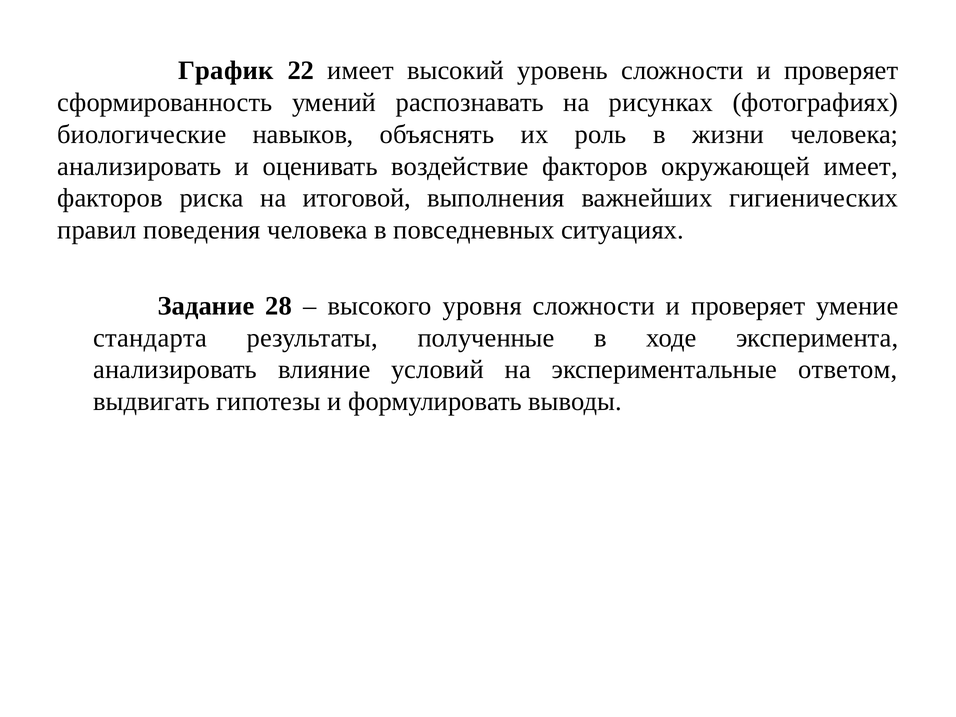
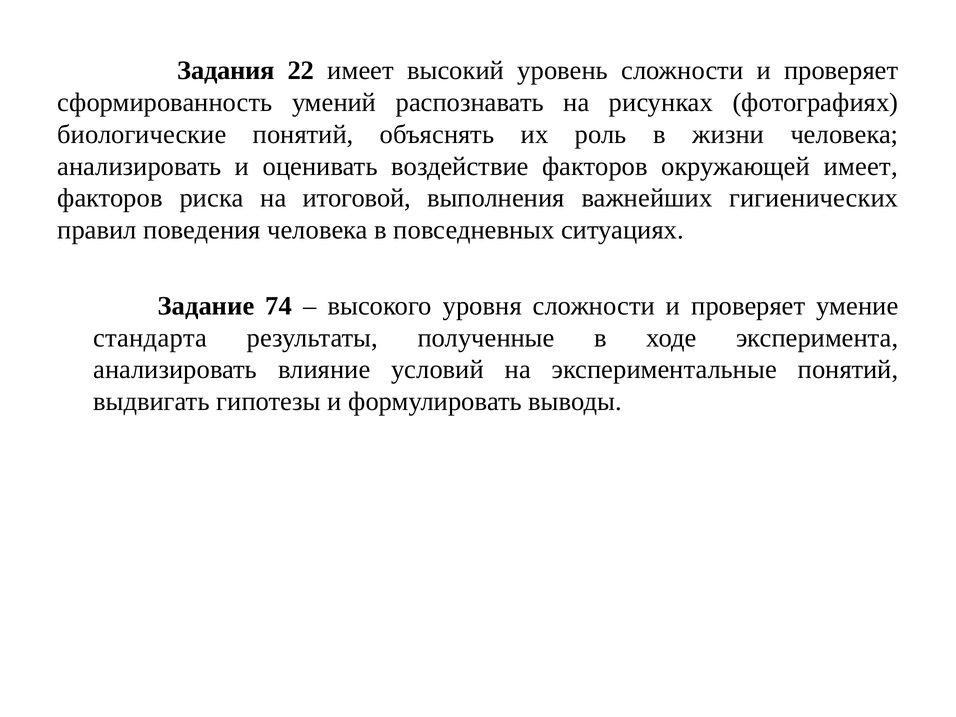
График: График -> Задания
биологические навыков: навыков -> понятий
28: 28 -> 74
экспериментальные ответом: ответом -> понятий
